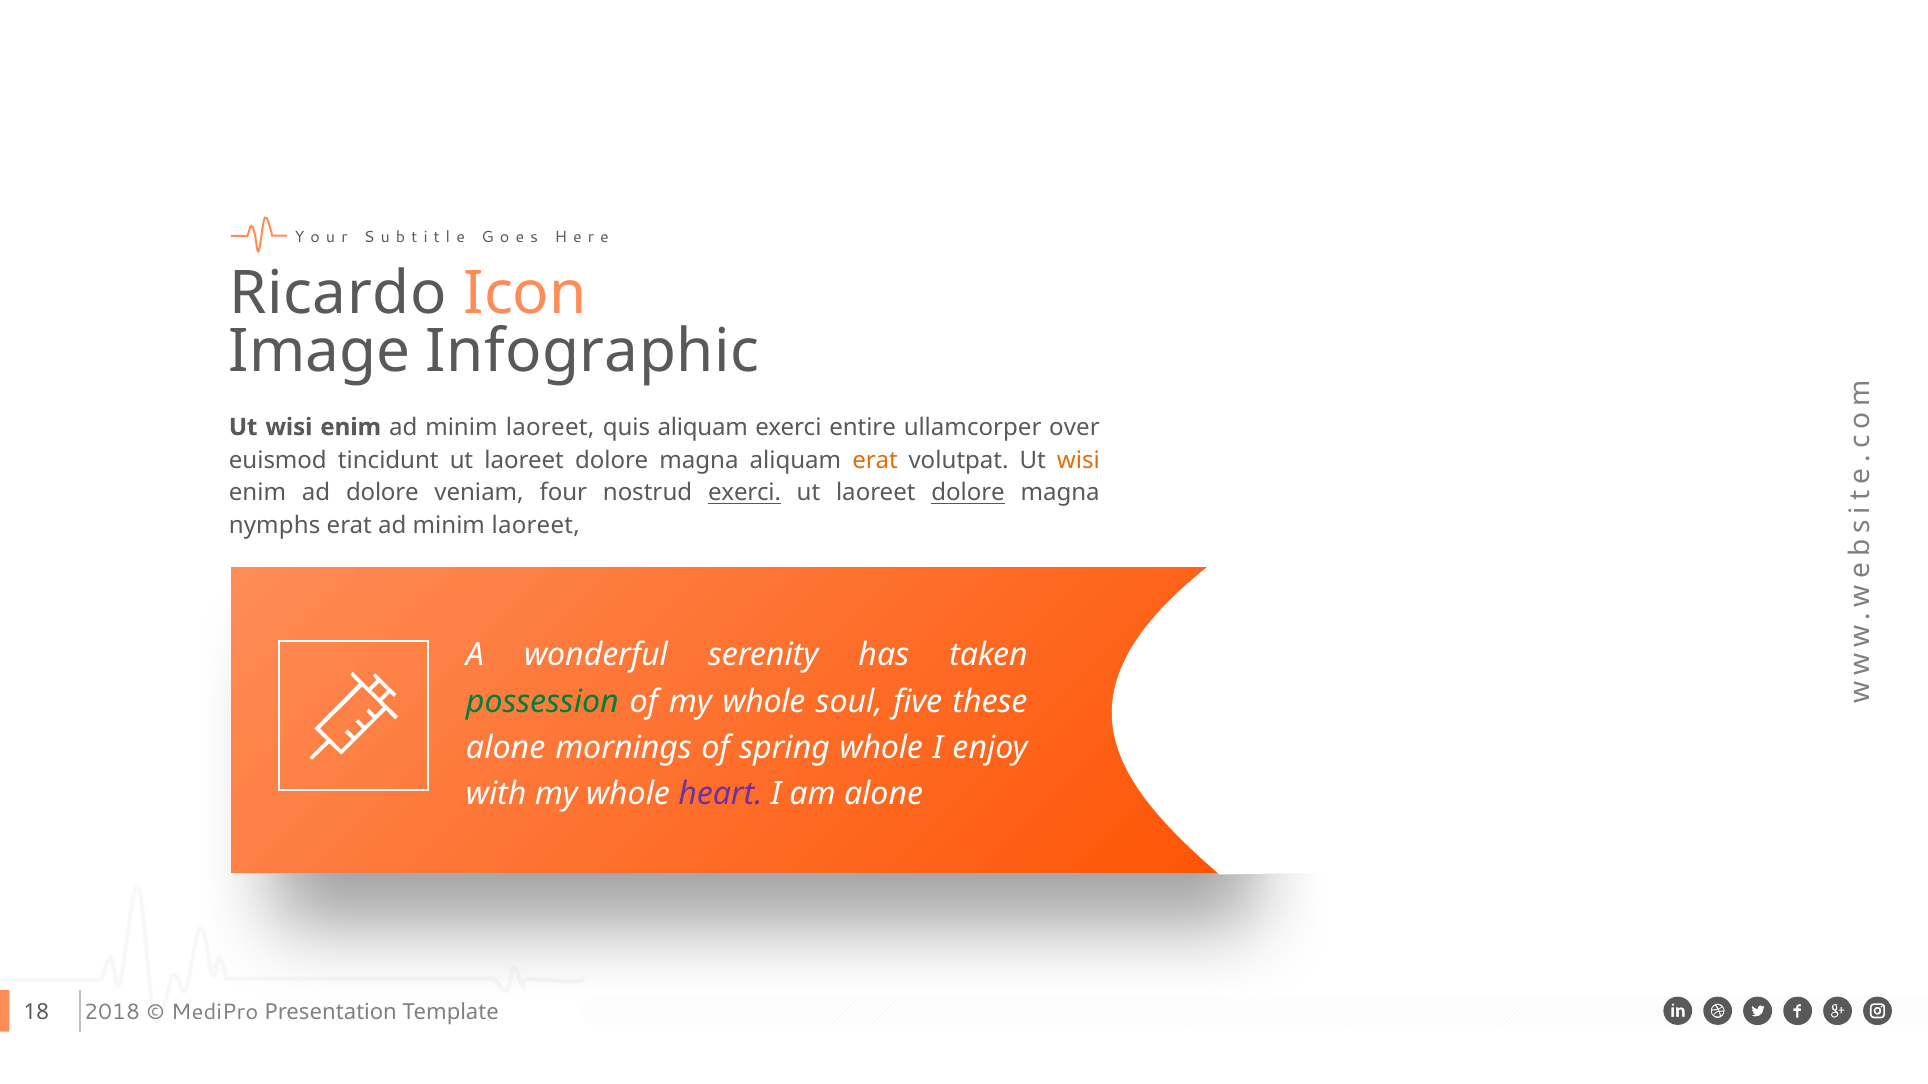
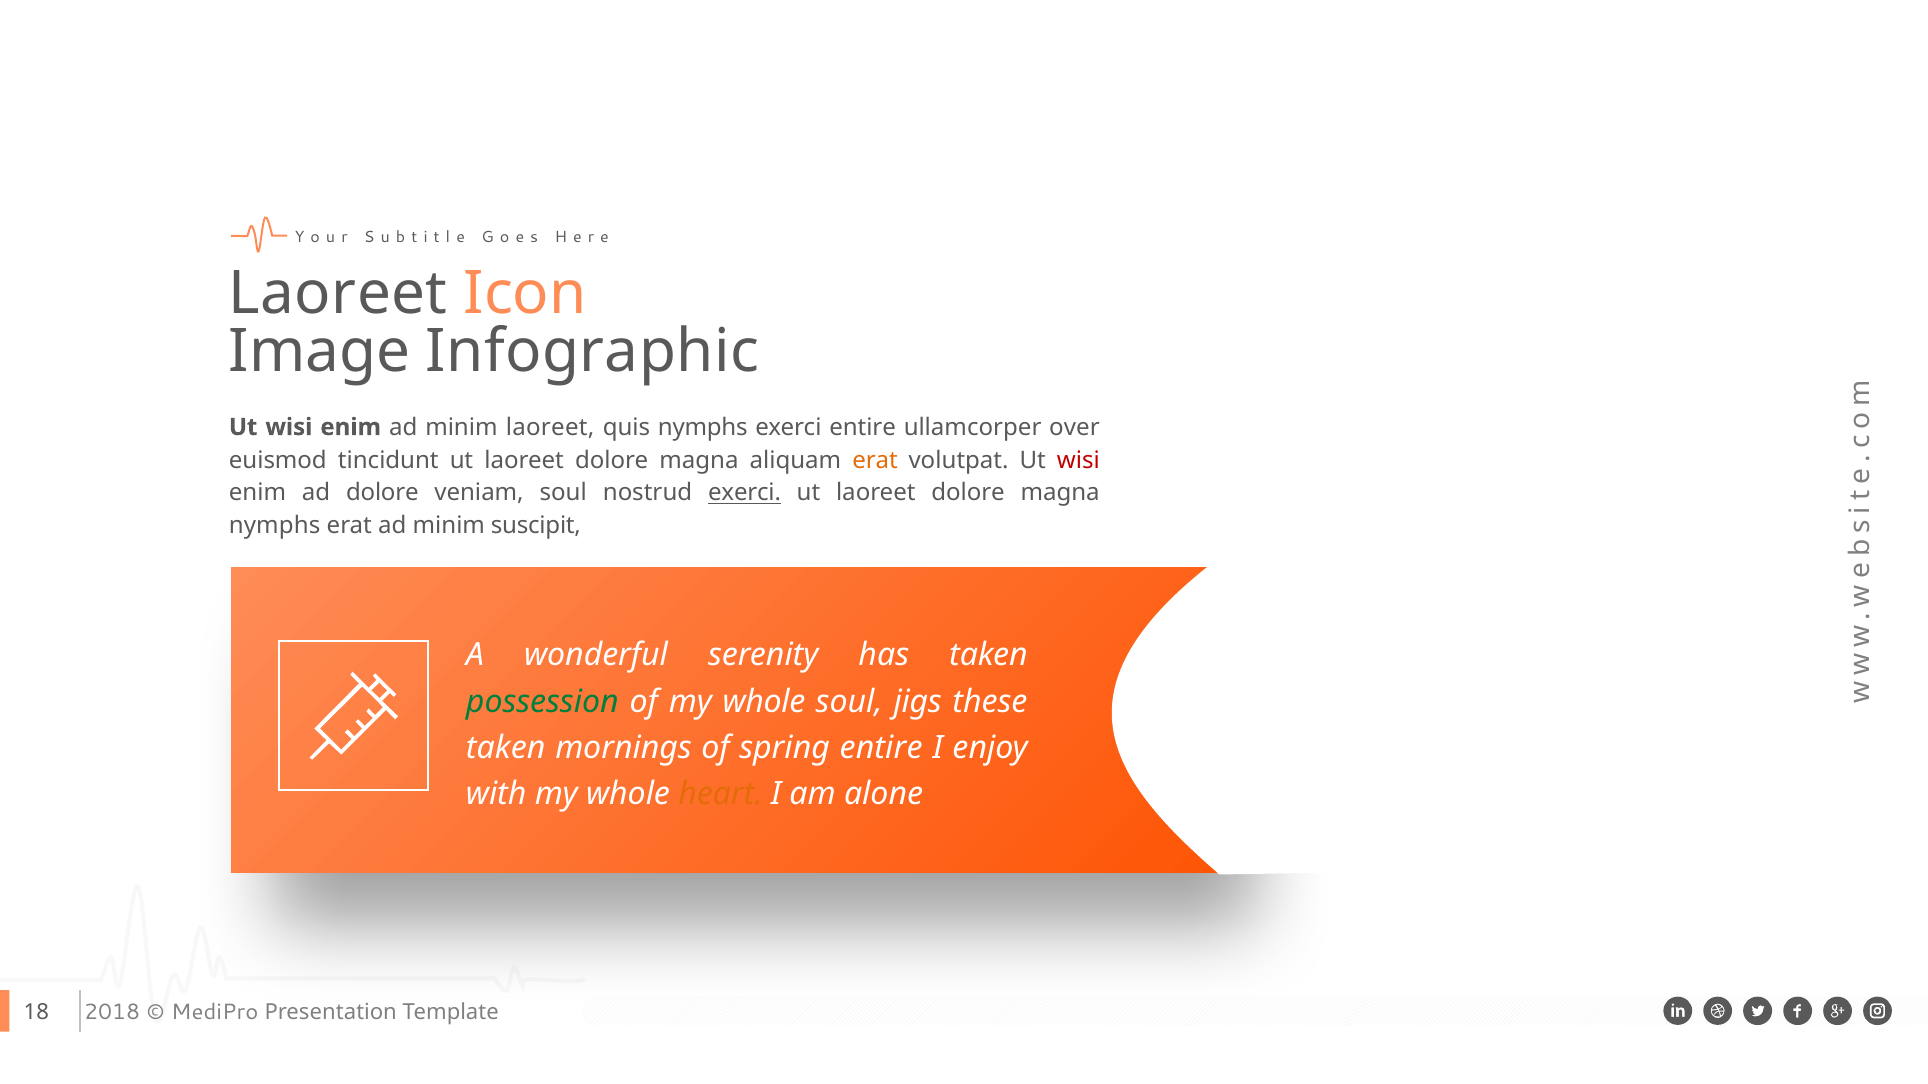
Ricardo at (338, 294): Ricardo -> Laoreet
quis aliquam: aliquam -> nymphs
wisi at (1078, 460) colour: orange -> red
veniam four: four -> soul
dolore at (968, 493) underline: present -> none
erat ad minim laoreet: laoreet -> suscipit
five: five -> jigs
alone at (506, 748): alone -> taken
spring whole: whole -> entire
heart colour: purple -> orange
